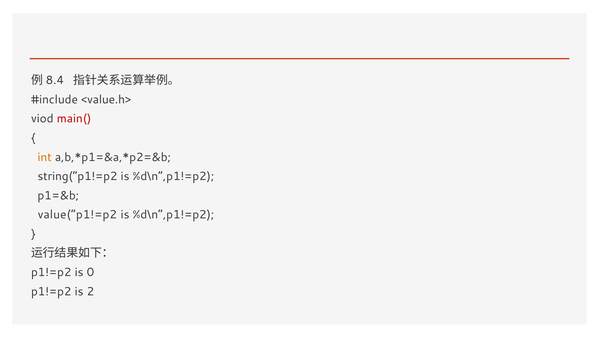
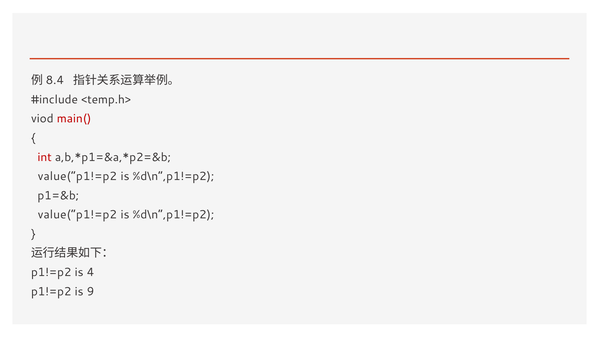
<value.h>: <value.h> -> <temp.h>
int colour: orange -> red
string(“p1!=p2 at (77, 176): string(“p1!=p2 -> value(“p1!=p2
0: 0 -> 4
2: 2 -> 9
